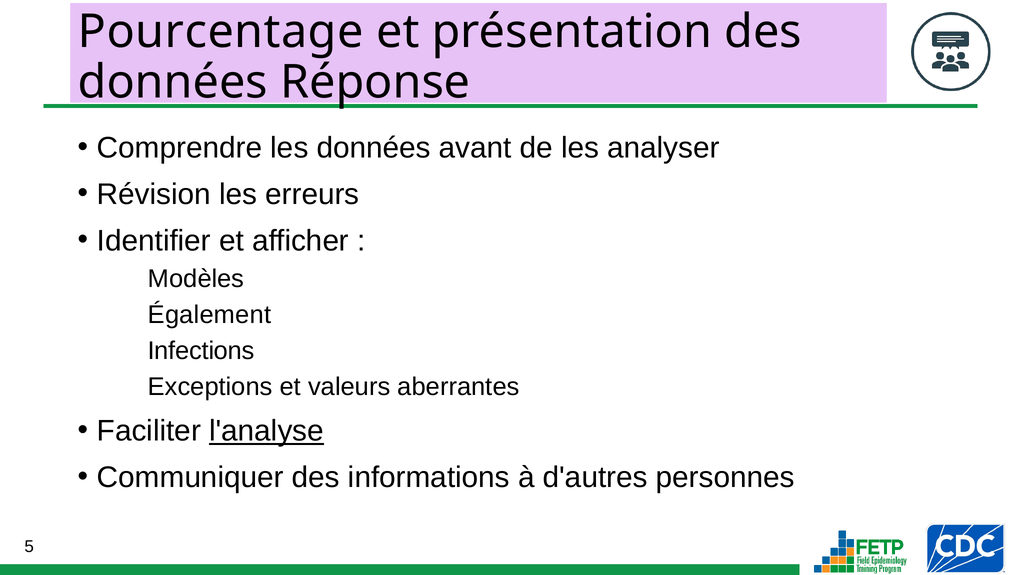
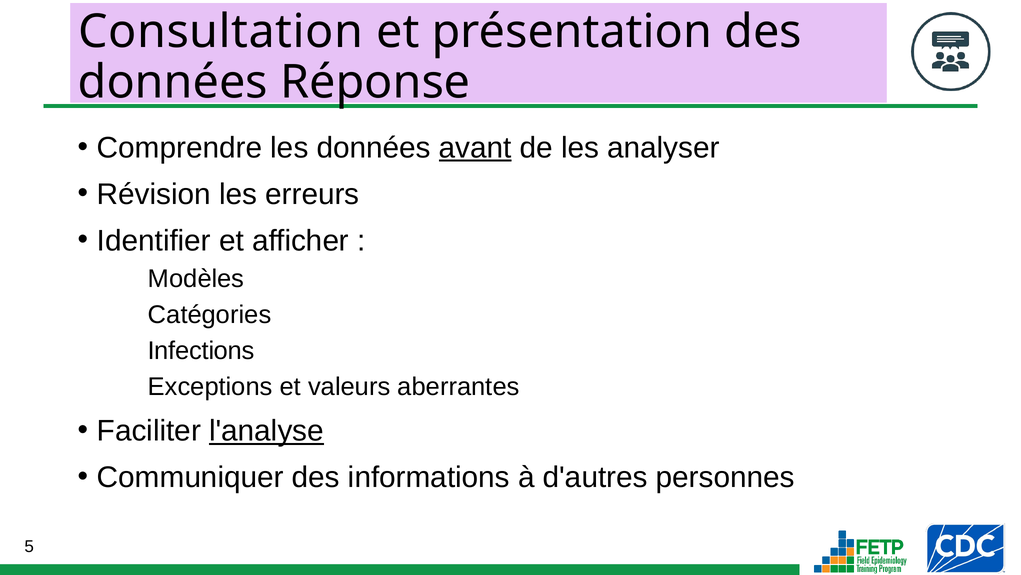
Pourcentage: Pourcentage -> Consultation
avant underline: none -> present
Également: Également -> Catégories
